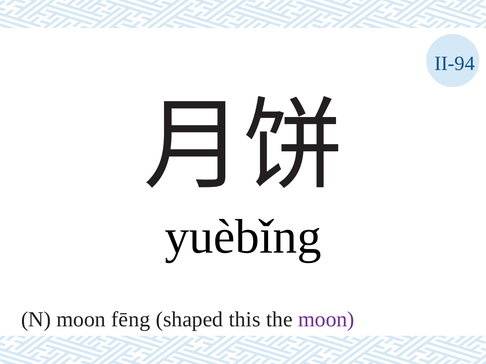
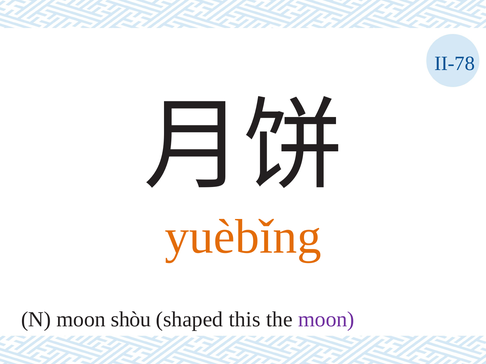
II-94: II-94 -> II-78
yuèbǐng colour: black -> orange
fēng: fēng -> shòu
